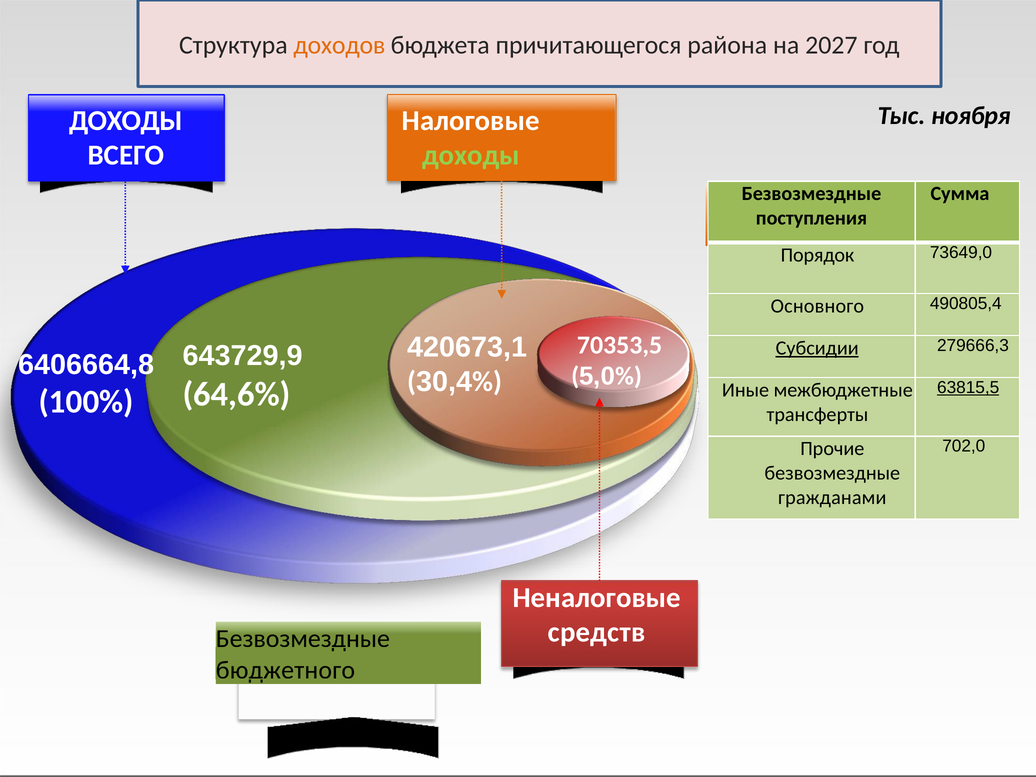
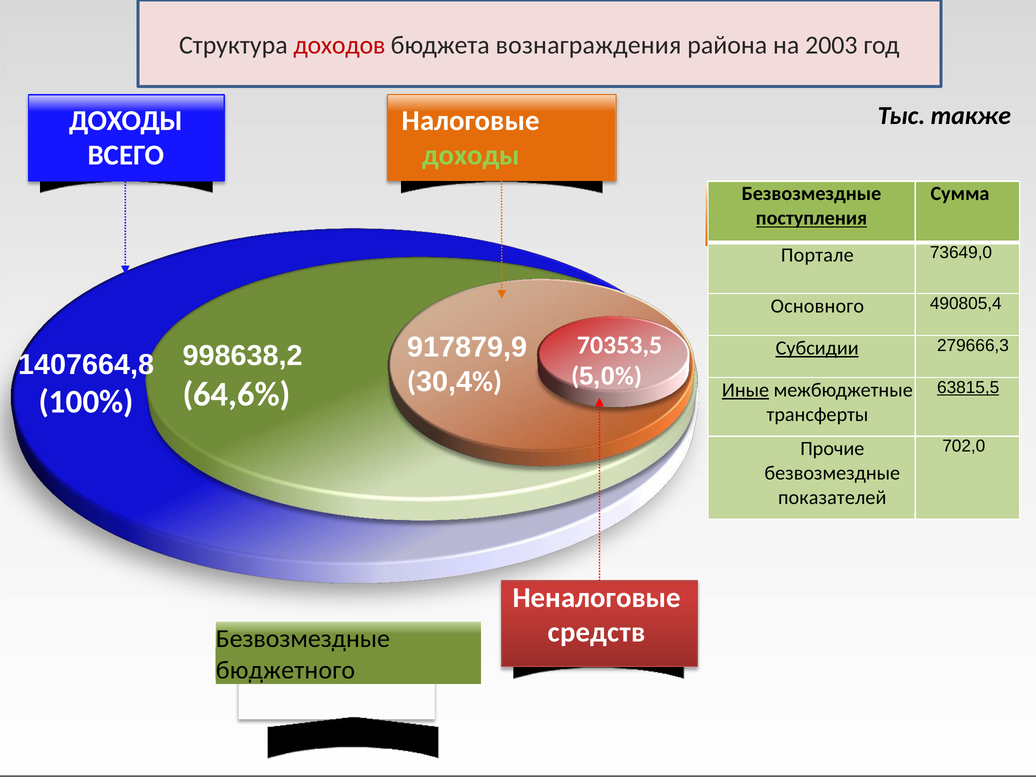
доходов colour: orange -> red
причитающегося: причитающегося -> вознаграждения
2027: 2027 -> 2003
ноября: ноября -> также
поступления underline: none -> present
Порядок: Порядок -> Портале
420673,1: 420673,1 -> 917879,9
643729,9: 643729,9 -> 998638,2
6406664,8: 6406664,8 -> 1407664,8
Иные underline: none -> present
гражданами: гражданами -> показателей
